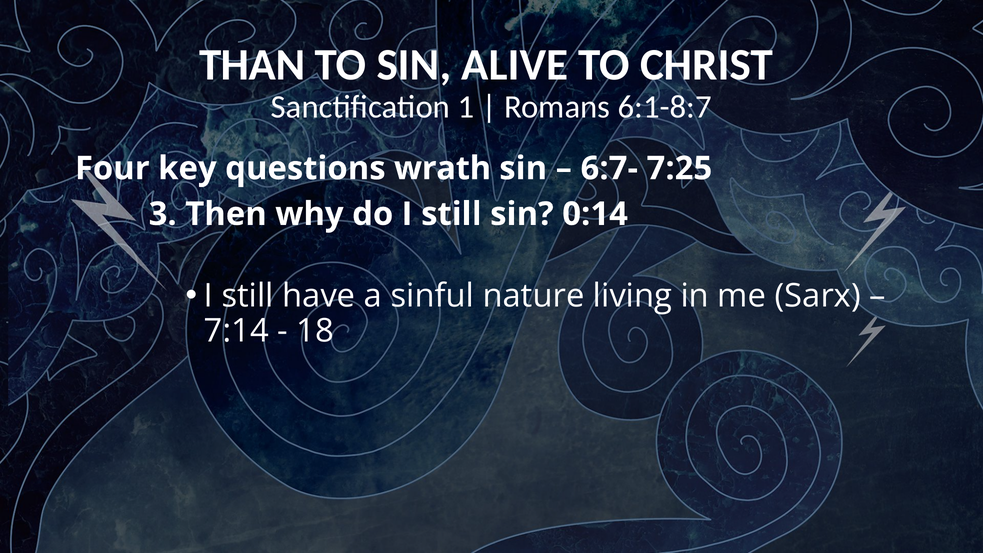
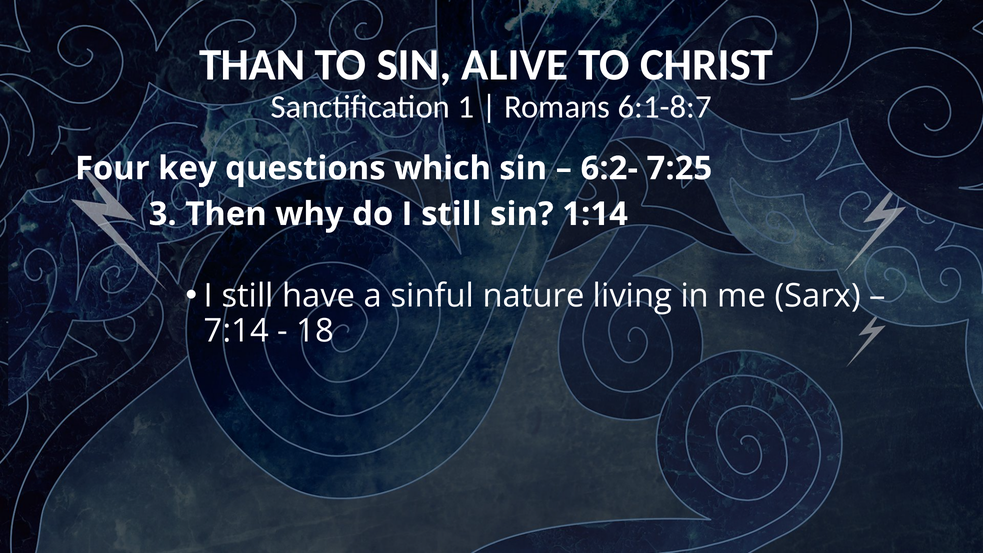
wrath: wrath -> which
6:7-: 6:7- -> 6:2-
0:14: 0:14 -> 1:14
